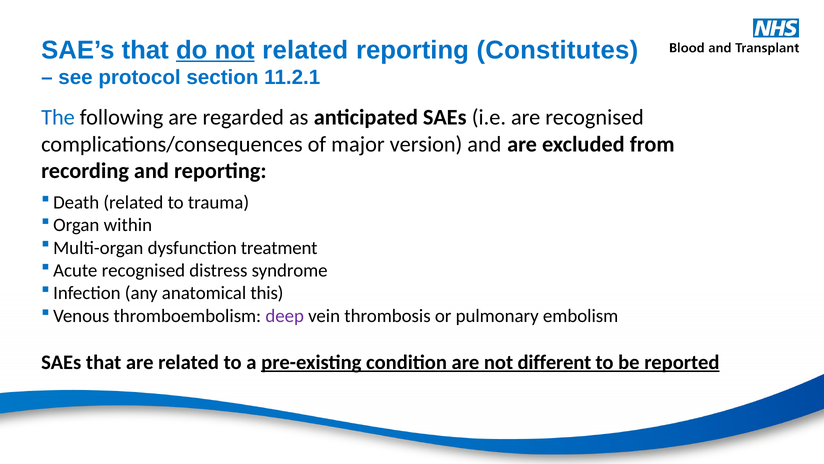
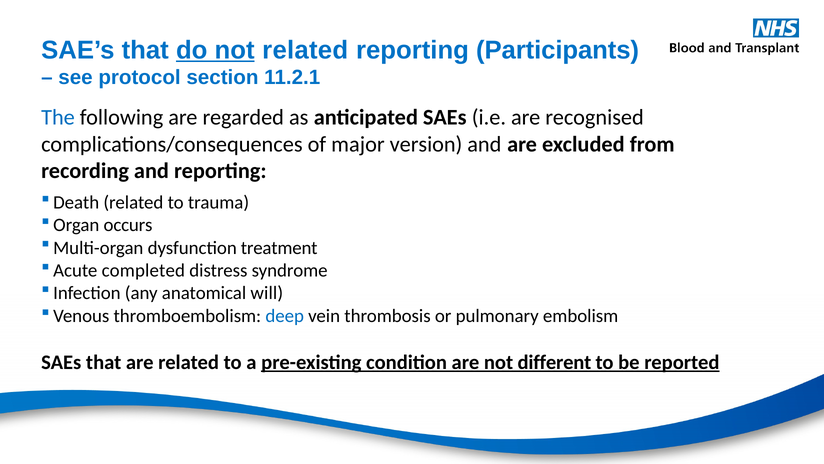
Constitutes: Constitutes -> Participants
within: within -> occurs
Acute recognised: recognised -> completed
this: this -> will
deep colour: purple -> blue
